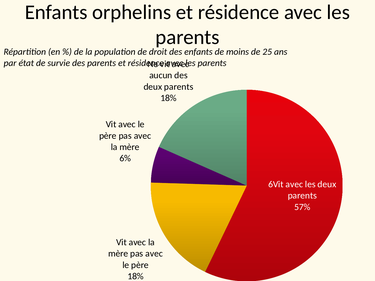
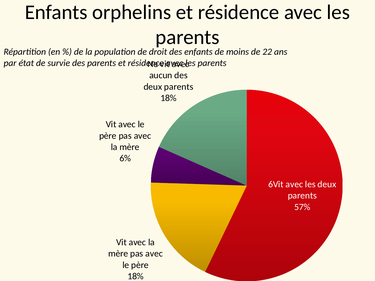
25: 25 -> 22
